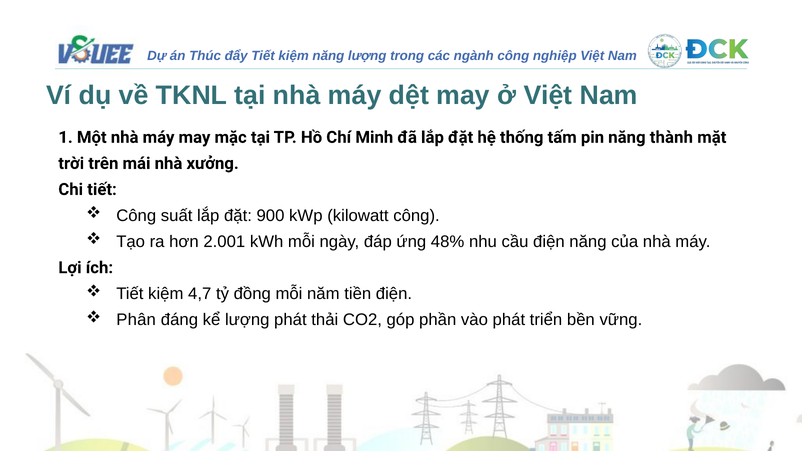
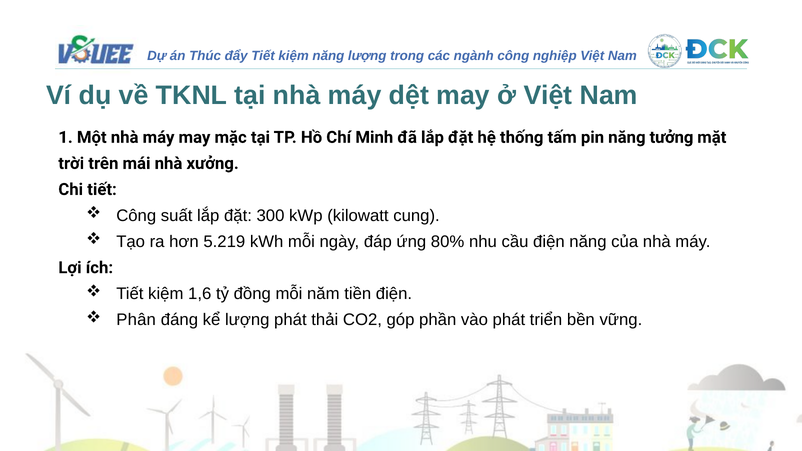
thành: thành -> tưởng
900: 900 -> 300
kilowatt công: công -> cung
2.001: 2.001 -> 5.219
48%: 48% -> 80%
4,7: 4,7 -> 1,6
